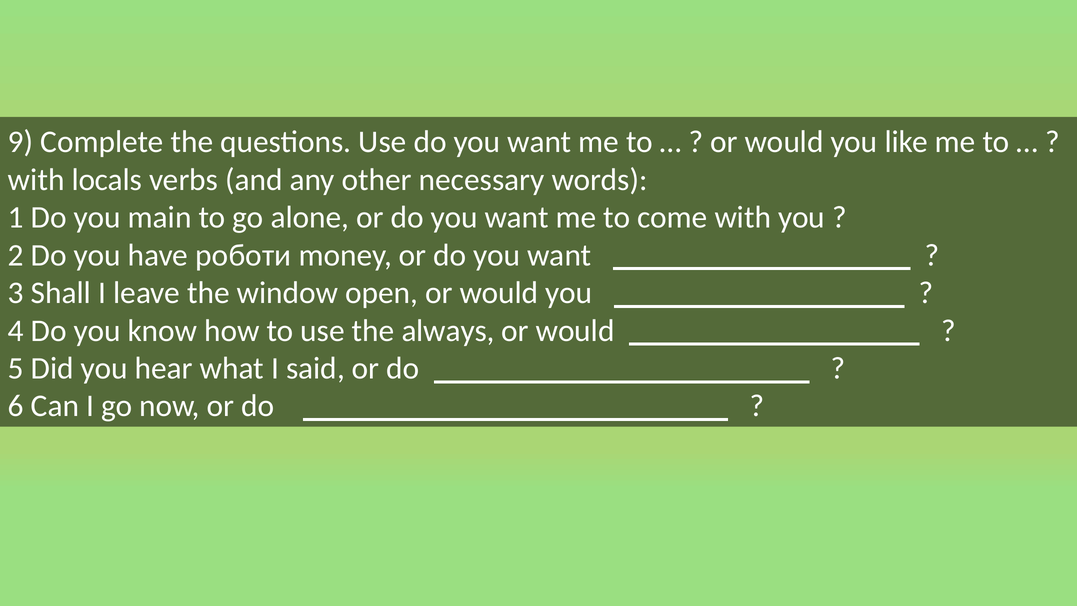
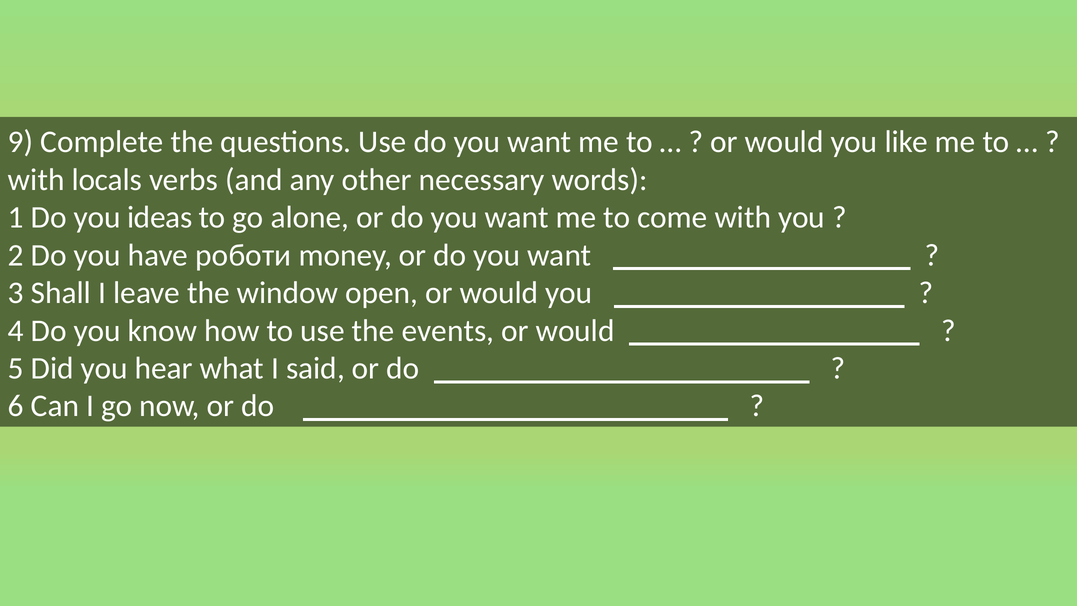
main: main -> ideas
always: always -> events
